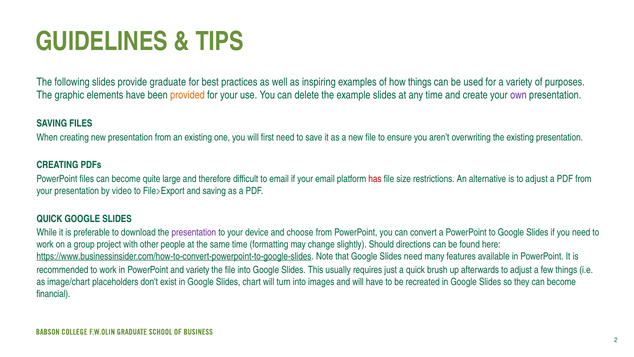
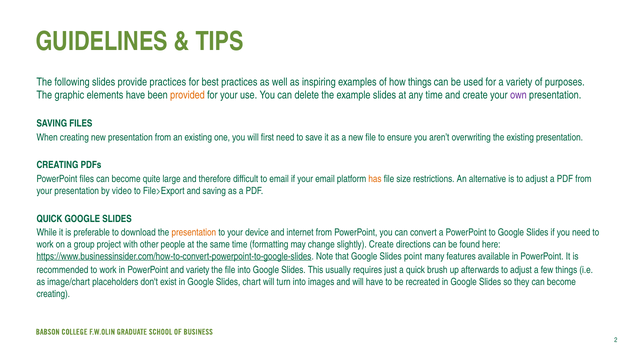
provide graduate: graduate -> practices
has colour: red -> orange
presentation at (194, 232) colour: purple -> orange
choose: choose -> internet
slightly Should: Should -> Create
Slides need: need -> point
financial at (53, 293): financial -> creating
